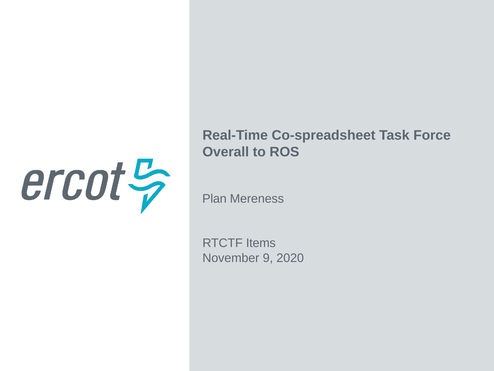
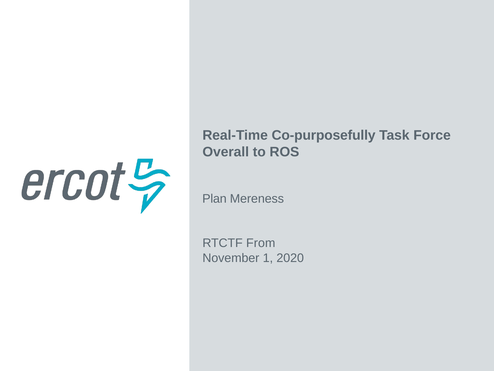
Co-spreadsheet: Co-spreadsheet -> Co-purposefully
Items: Items -> From
9: 9 -> 1
